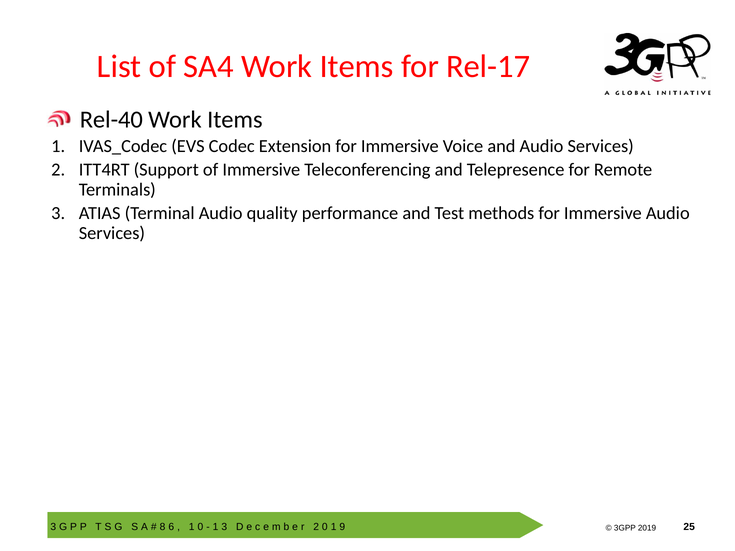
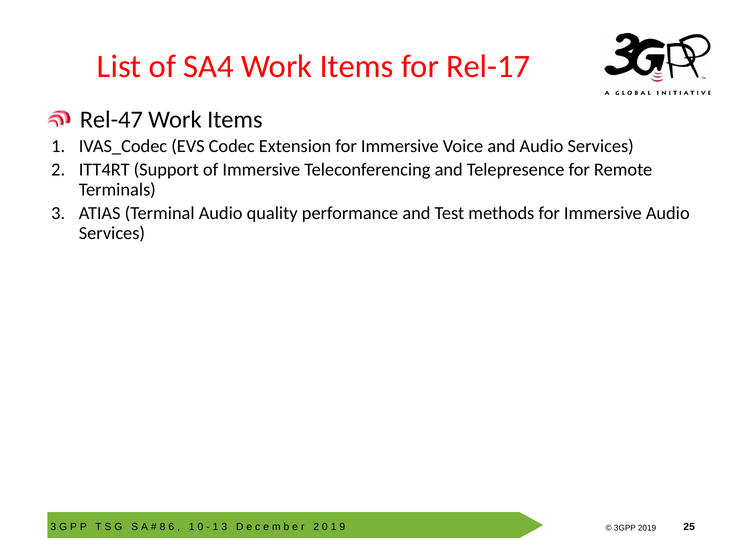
Rel-40: Rel-40 -> Rel-47
